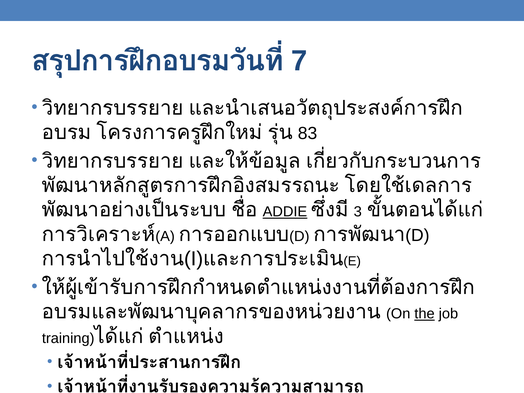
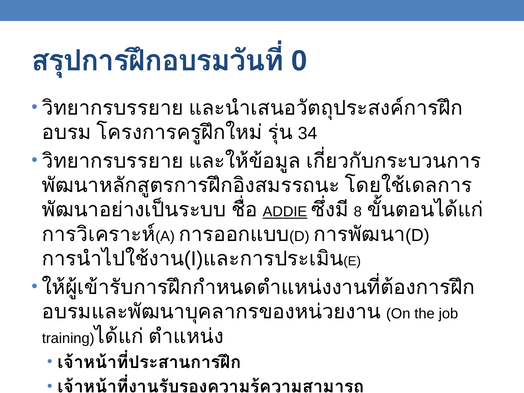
7: 7 -> 0
83: 83 -> 34
3: 3 -> 8
the underline: present -> none
